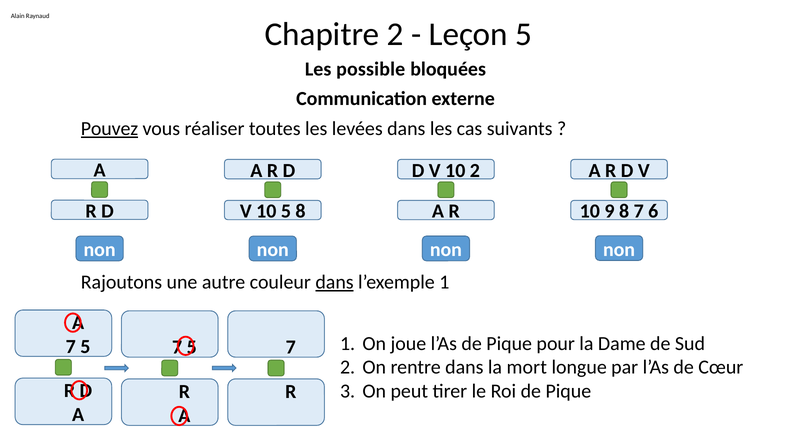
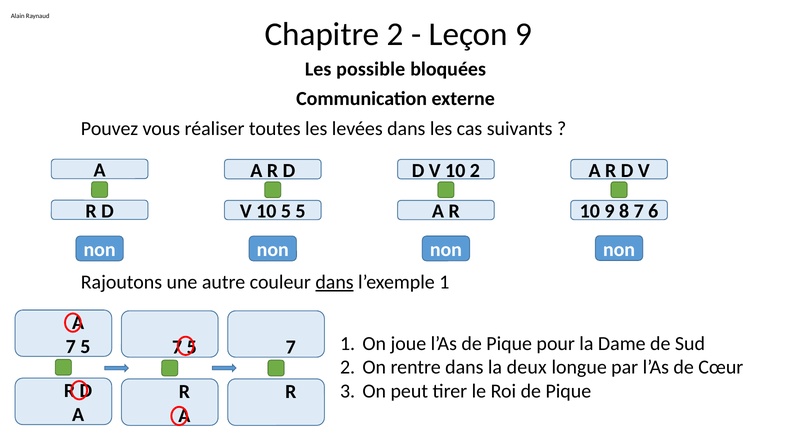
Leçon 5: 5 -> 9
Pouvez underline: present -> none
5 8: 8 -> 5
mort: mort -> deux
